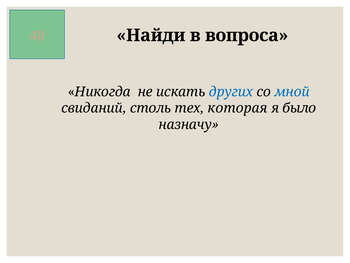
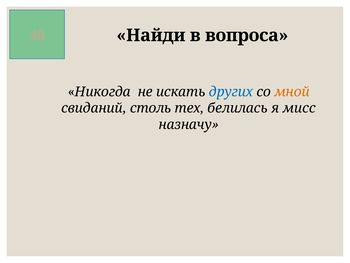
мной colour: blue -> orange
которая: которая -> белилась
было: было -> мисс
